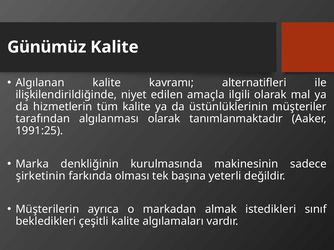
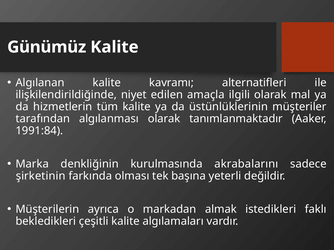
1991:25: 1991:25 -> 1991:84
makinesinin: makinesinin -> akrabalarını
sınıf: sınıf -> faklı
